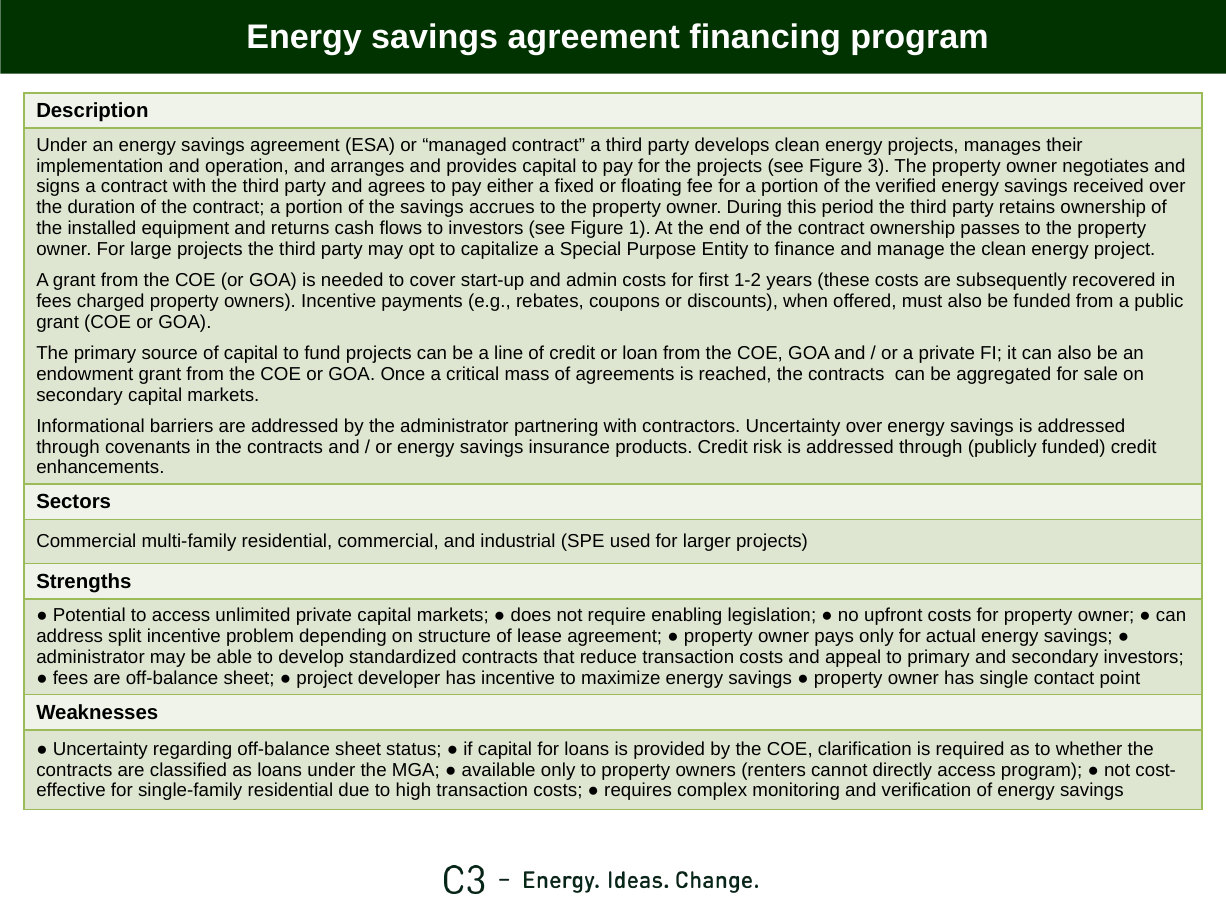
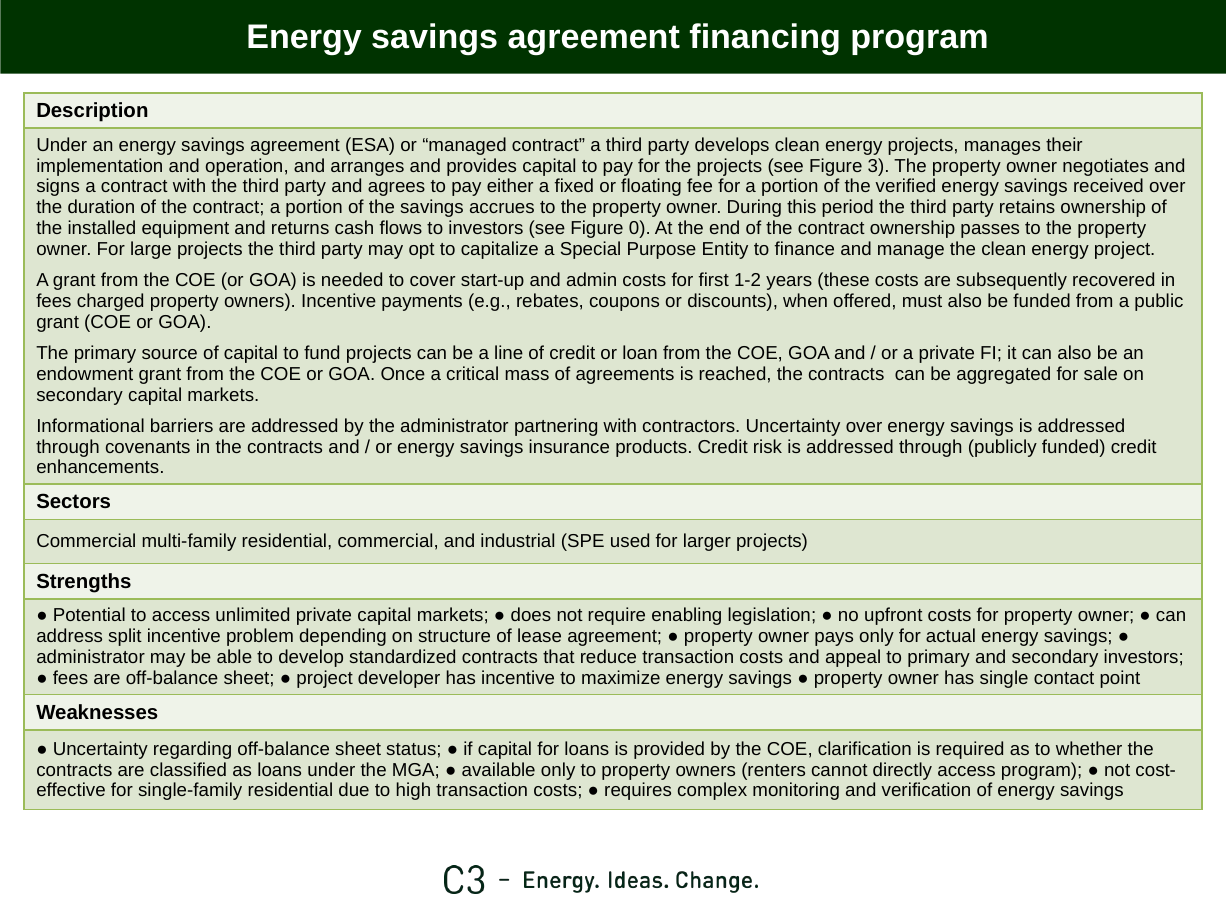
1: 1 -> 0
